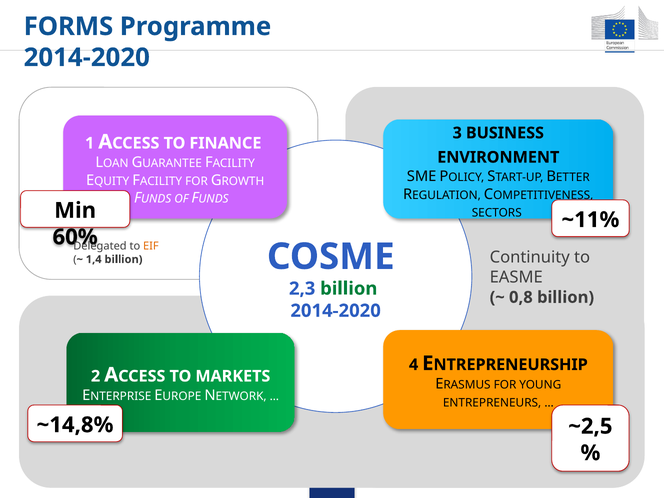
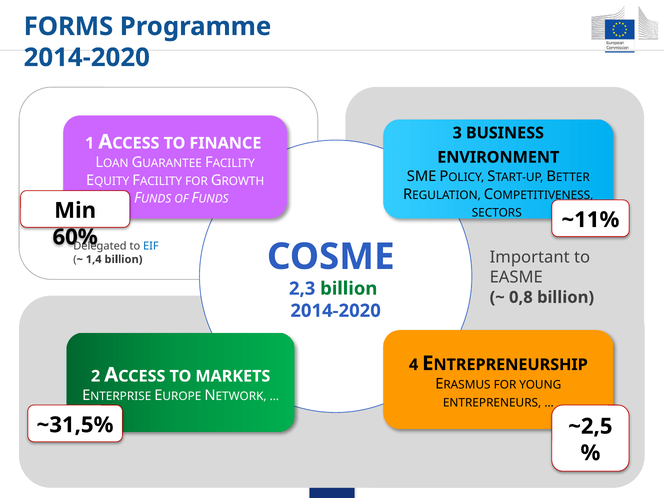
EIF colour: orange -> blue
Continuity: Continuity -> Important
~14,8%: ~14,8% -> ~31,5%
